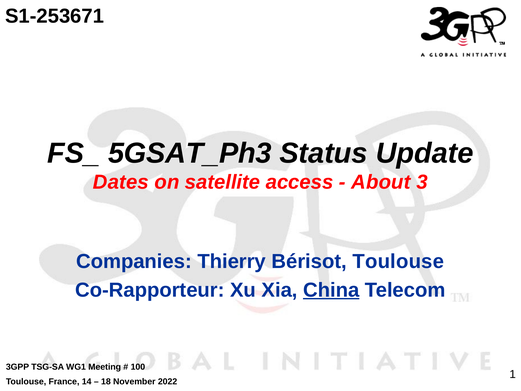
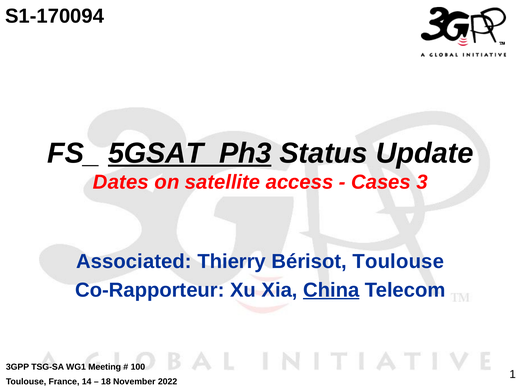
S1-253671: S1-253671 -> S1-170094
5GSAT_Ph3 underline: none -> present
About: About -> Cases
Companies: Companies -> Associated
